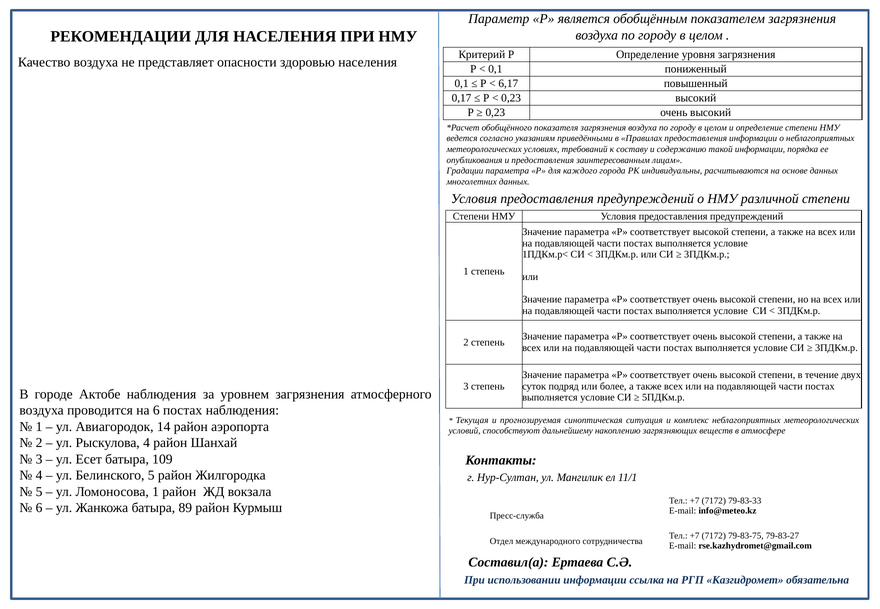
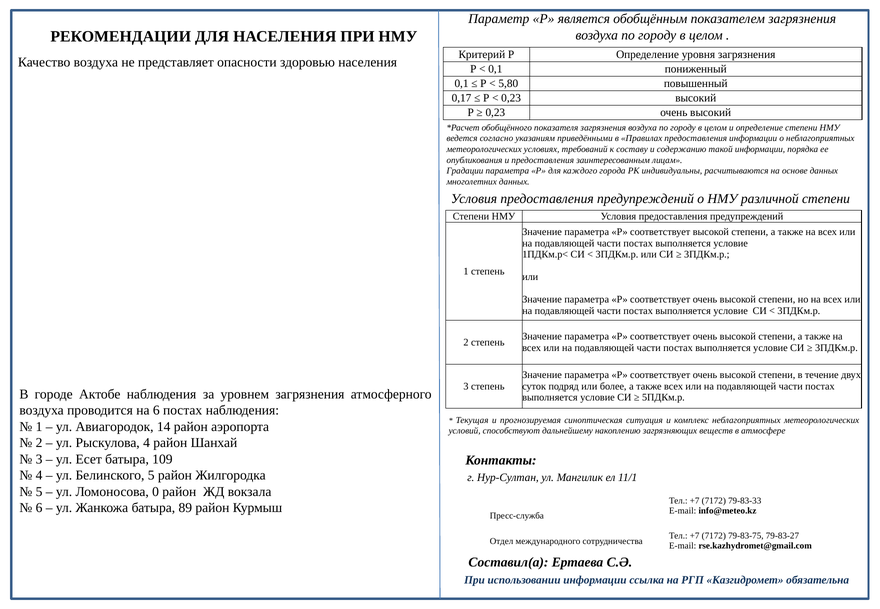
6,17: 6,17 -> 5,80
Ломоносова 1: 1 -> 0
